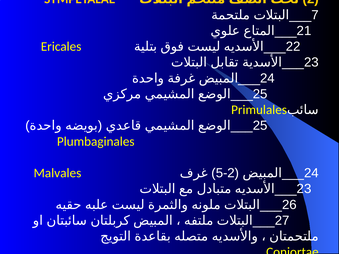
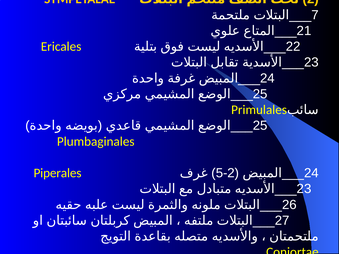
Malvales: Malvales -> Piperales
